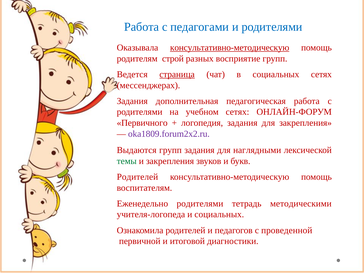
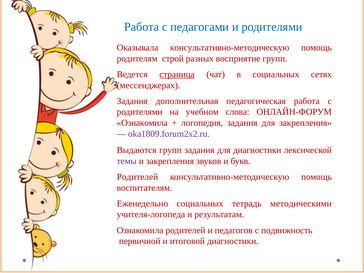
консультативно-методическую at (230, 48) underline: present -> none
учебном сетях: сетях -> слова
Первичного at (142, 123): Первичного -> Ознакомила
для наглядными: наглядными -> диагностики
темы colour: green -> purple
Еженедельно родителями: родителями -> социальных
и социальных: социальных -> результатам
проведенной: проведенной -> подвижность
